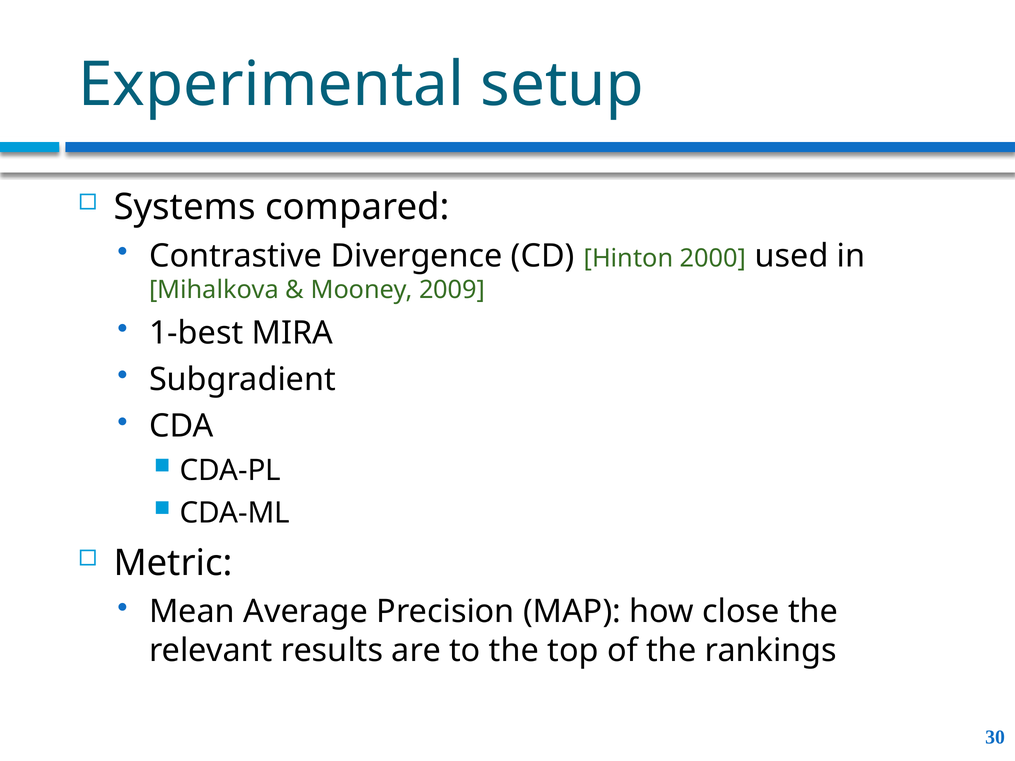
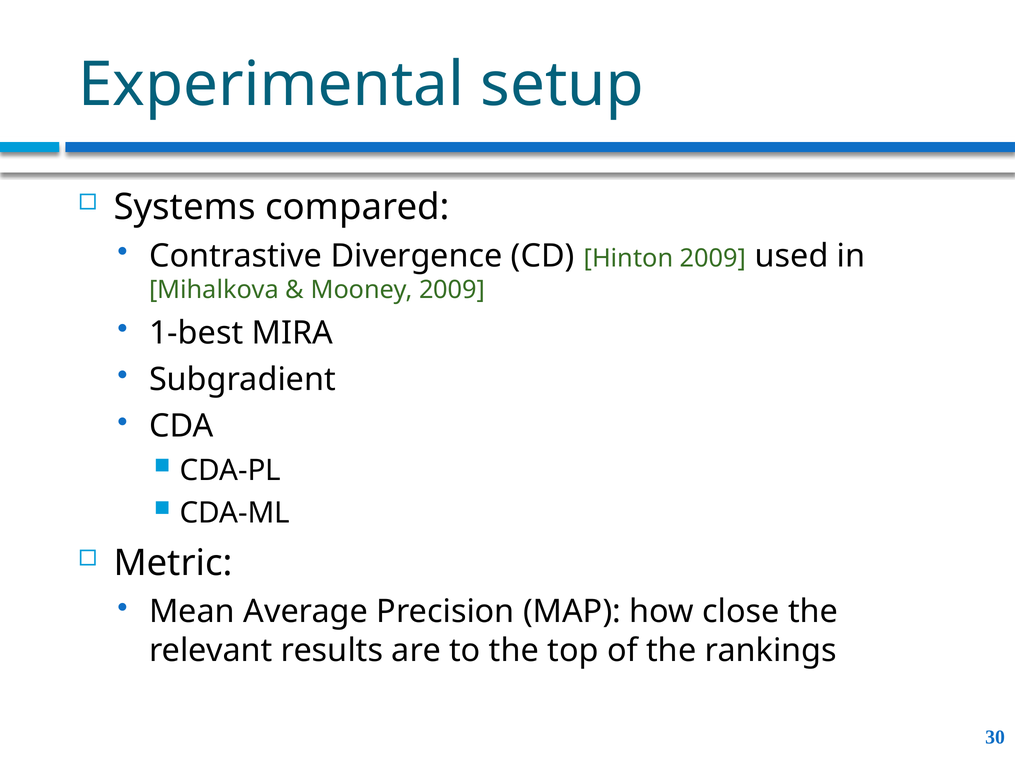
Hinton 2000: 2000 -> 2009
